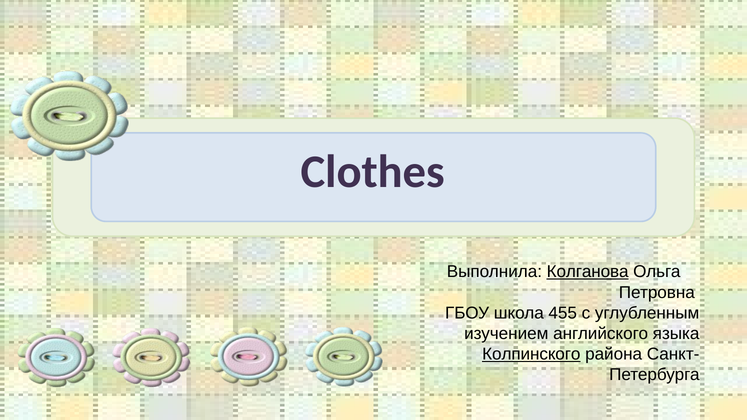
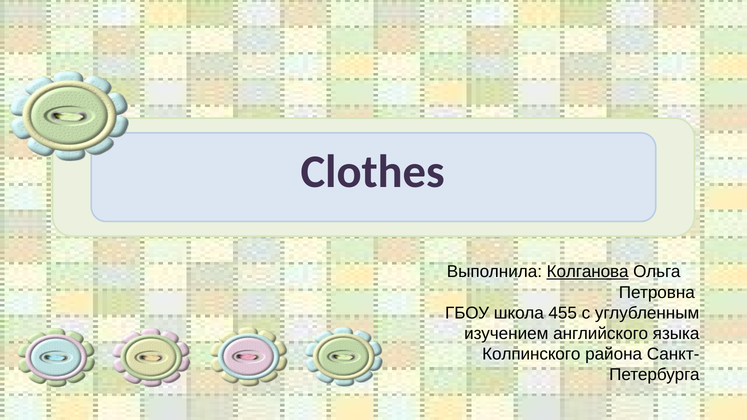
Колпинского underline: present -> none
